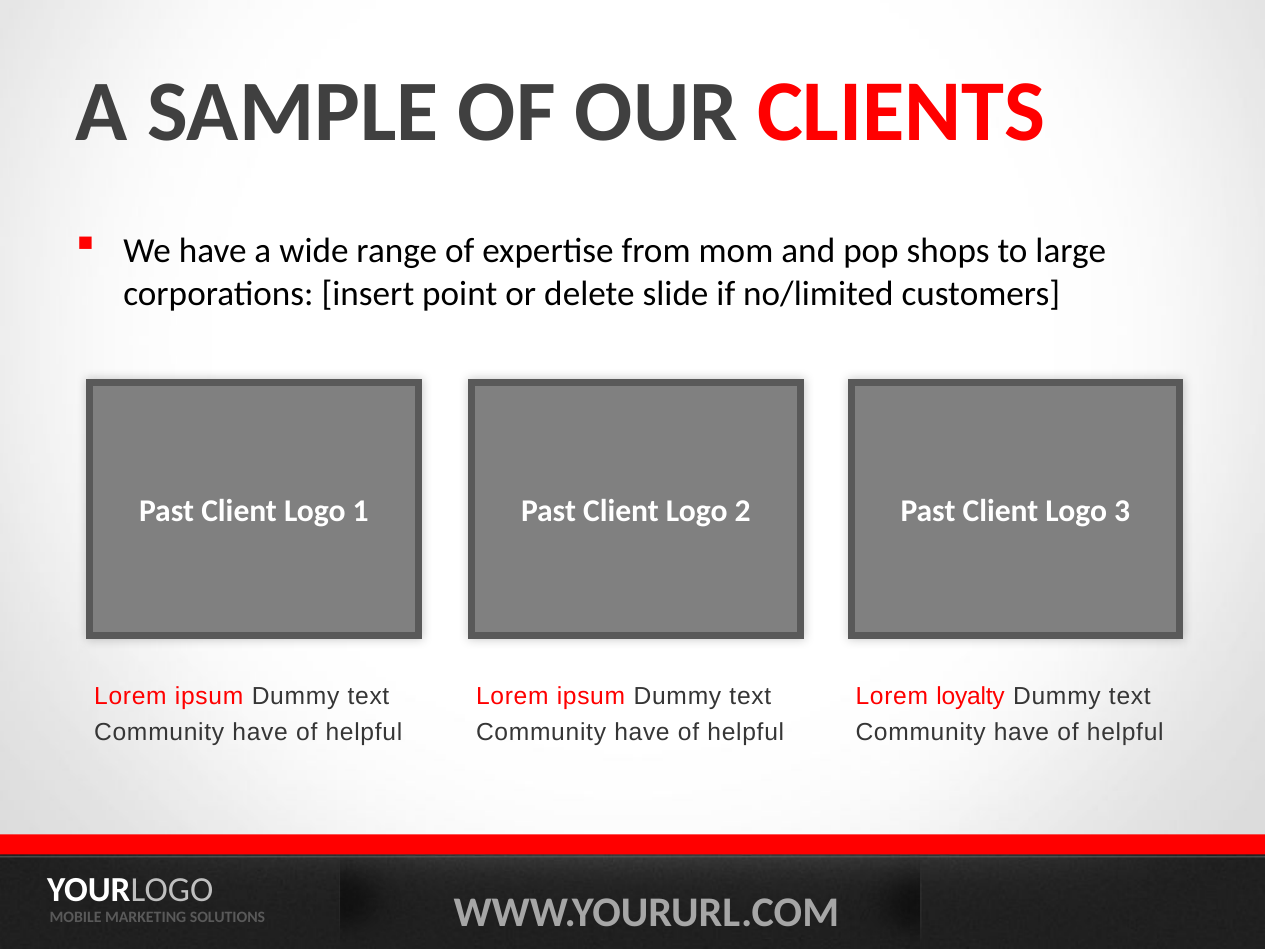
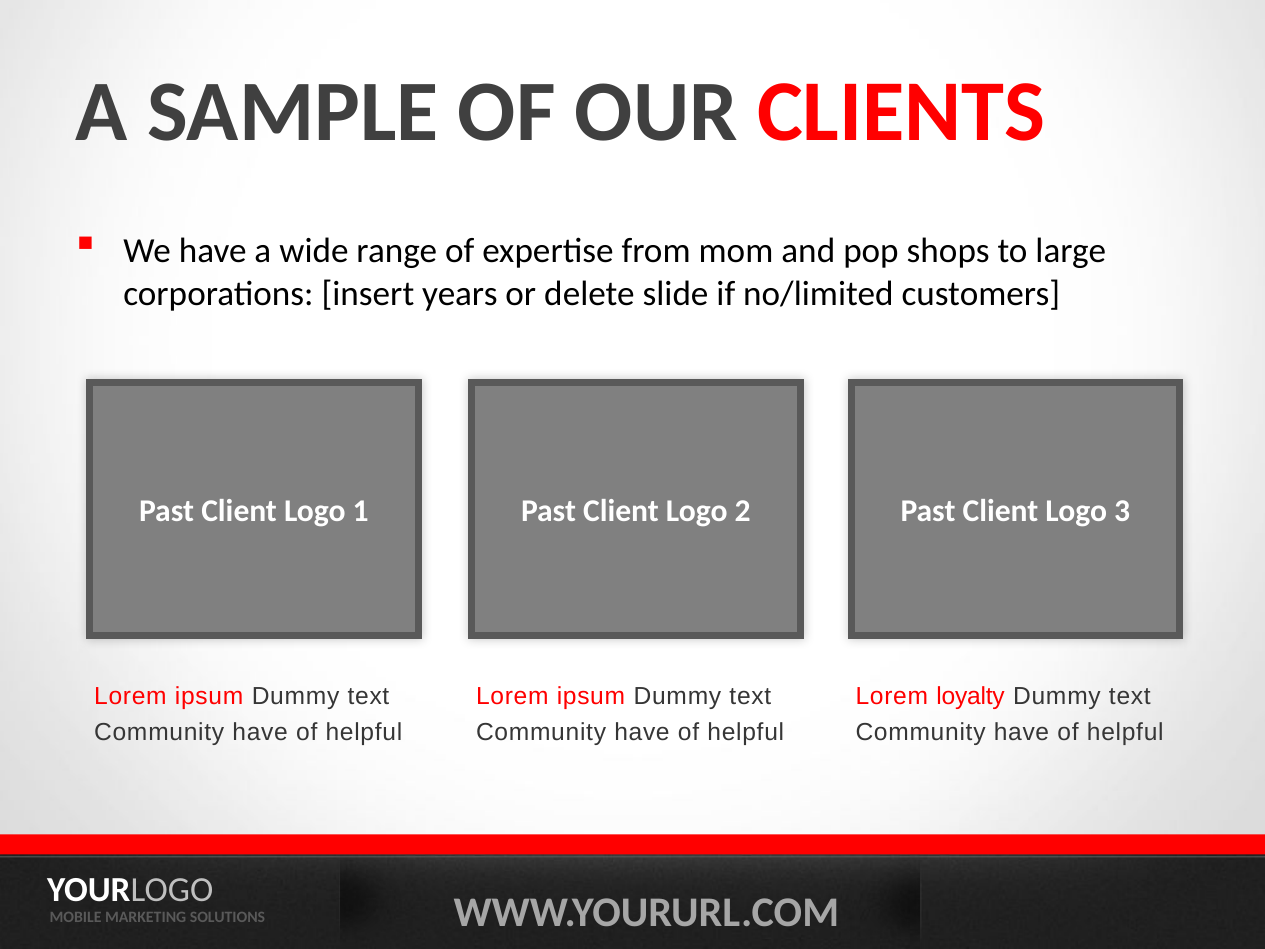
point: point -> years
